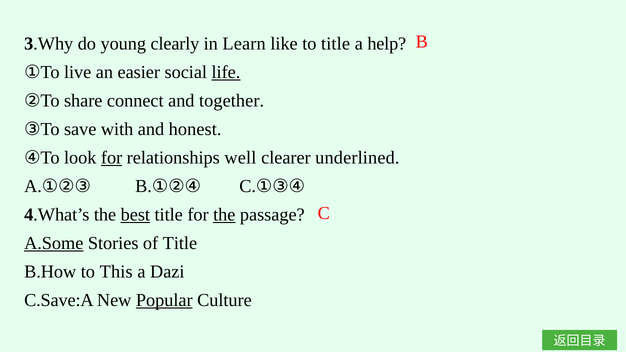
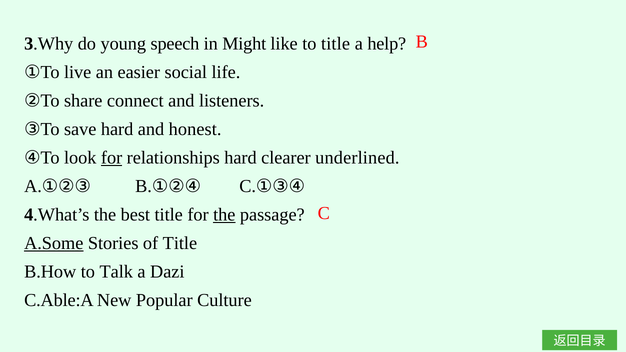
clearly: clearly -> speech
Learn: Learn -> Might
life underline: present -> none
together: together -> listeners
save with: with -> hard
relationships well: well -> hard
best underline: present -> none
This: This -> Talk
C.Save:A: C.Save:A -> C.Able:A
Popular underline: present -> none
